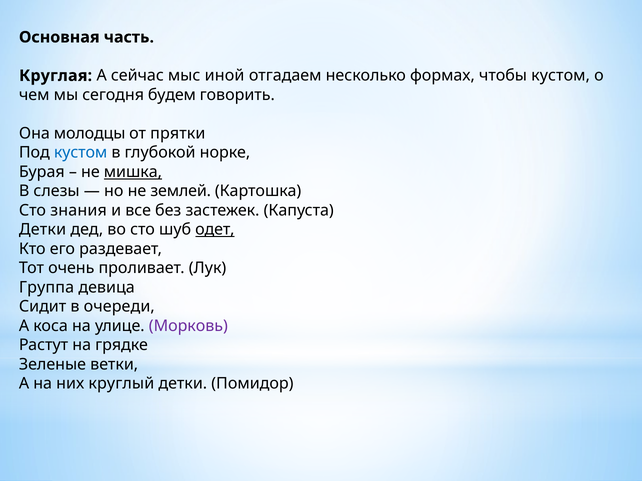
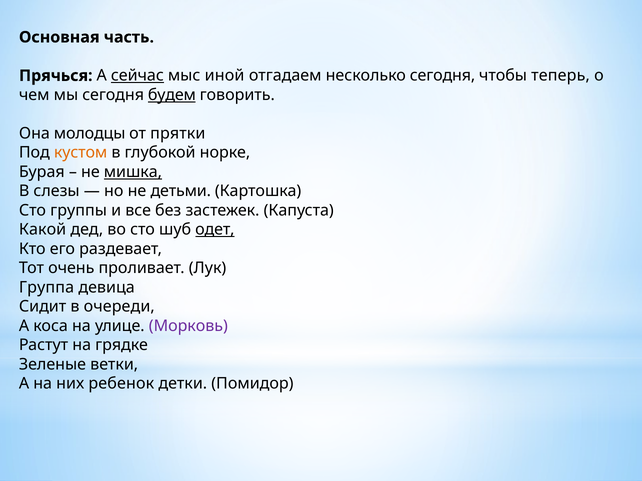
Круглая: Круглая -> Прячься
сейчас underline: none -> present
несколько формах: формах -> сегодня
чтобы кустом: кустом -> теперь
будем underline: none -> present
кустом at (81, 153) colour: blue -> orange
землей: землей -> детьми
знания: знания -> группы
Детки at (43, 230): Детки -> Какой
круглый: круглый -> ребенок
